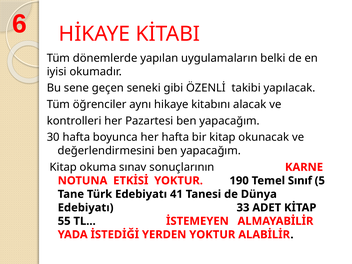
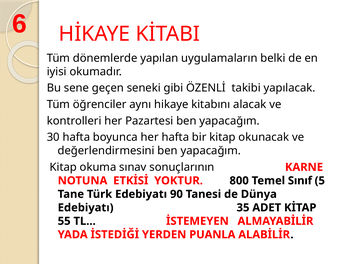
190: 190 -> 800
41: 41 -> 90
33: 33 -> 35
YERDEN YOKTUR: YOKTUR -> PUANLA
